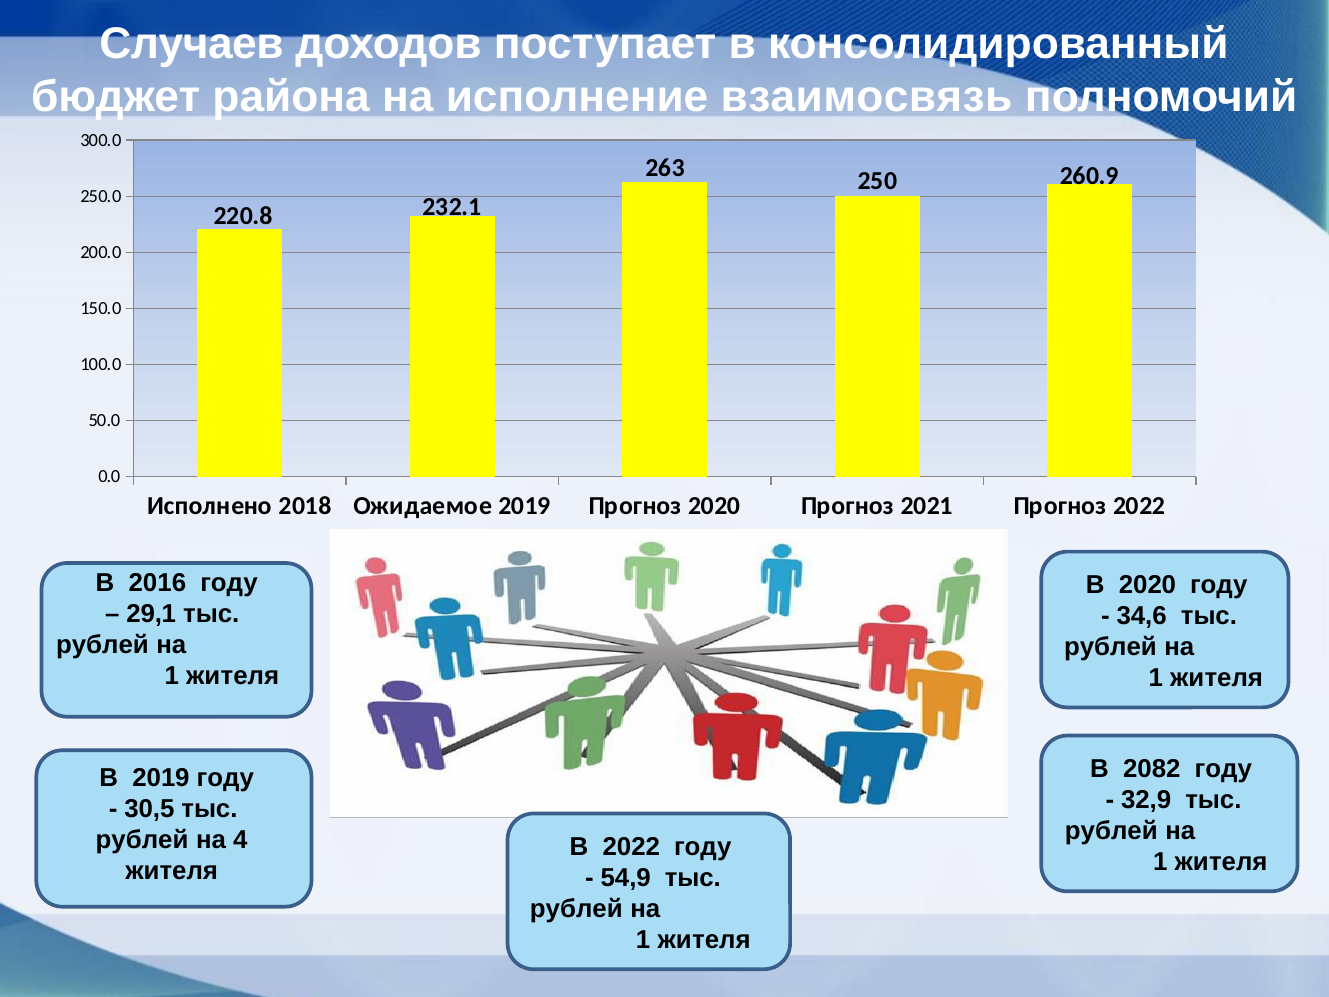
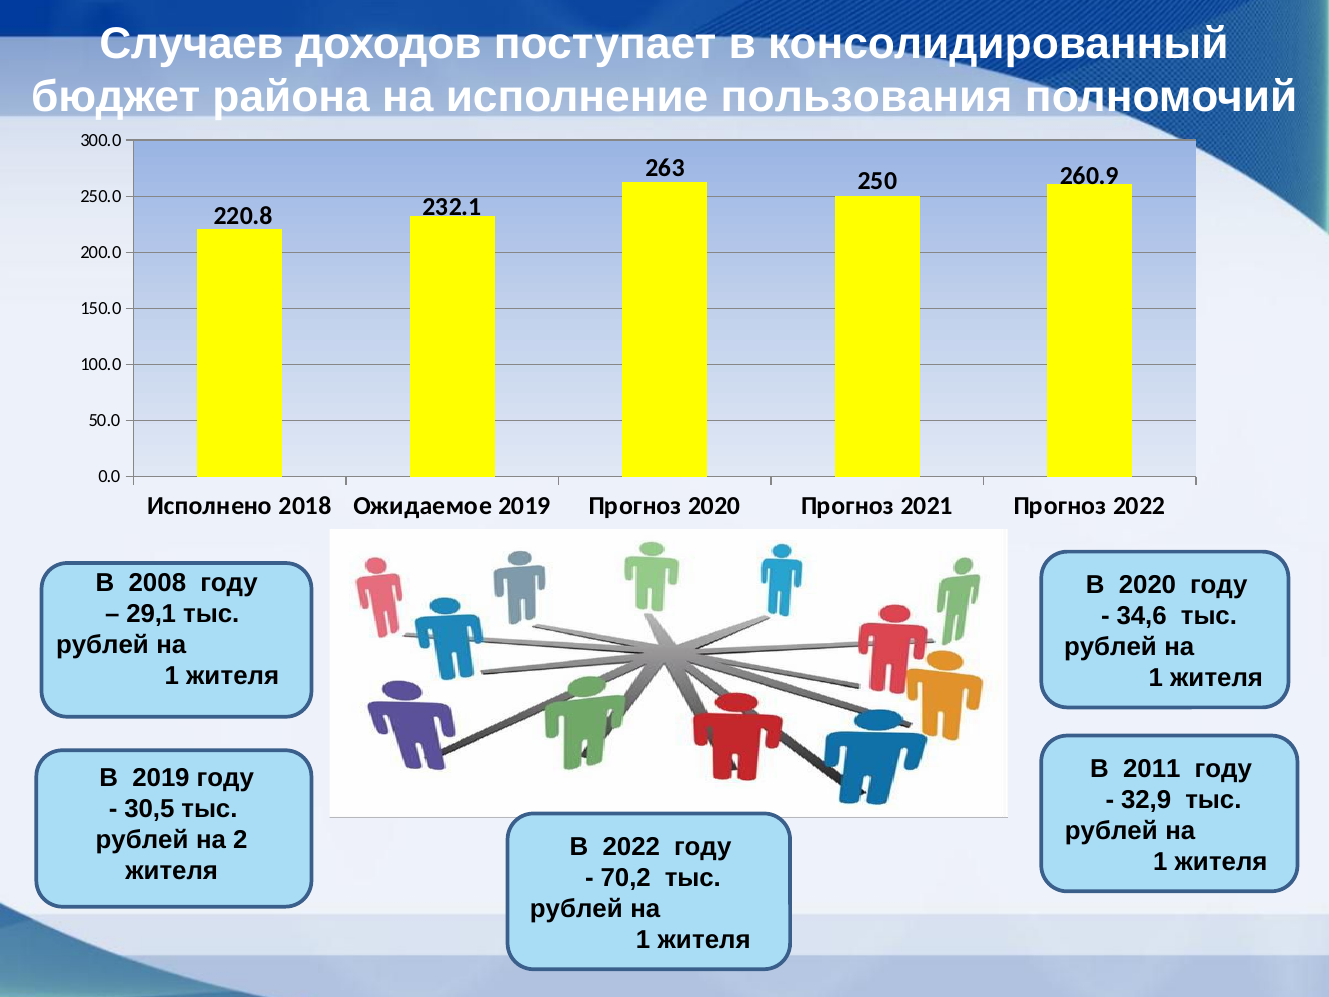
взаимосвязь: взаимосвязь -> пользования
2016: 2016 -> 2008
2082: 2082 -> 2011
4: 4 -> 2
54,9: 54,9 -> 70,2
